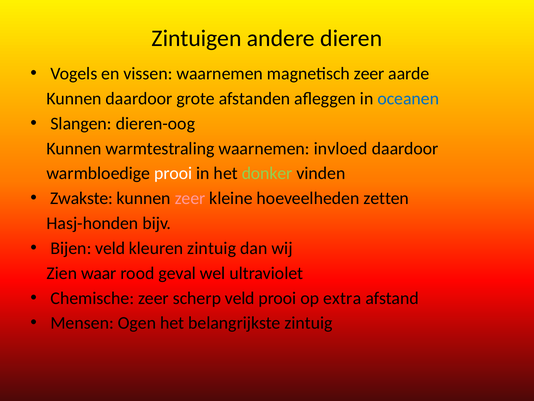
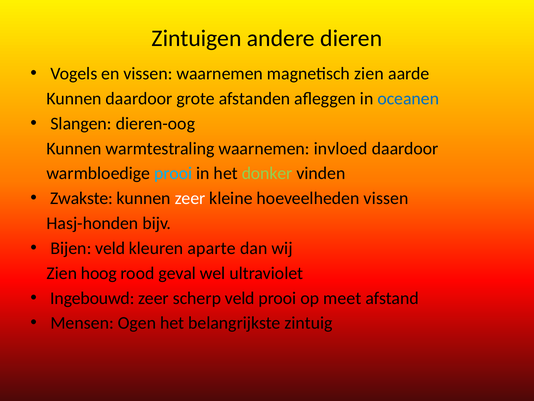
magnetisch zeer: zeer -> zien
prooi at (173, 173) colour: white -> light blue
zeer at (190, 198) colour: pink -> white
hoeveelheden zetten: zetten -> vissen
kleuren zintuig: zintuig -> aparte
waar: waar -> hoog
Chemische: Chemische -> Ingebouwd
extra: extra -> meet
